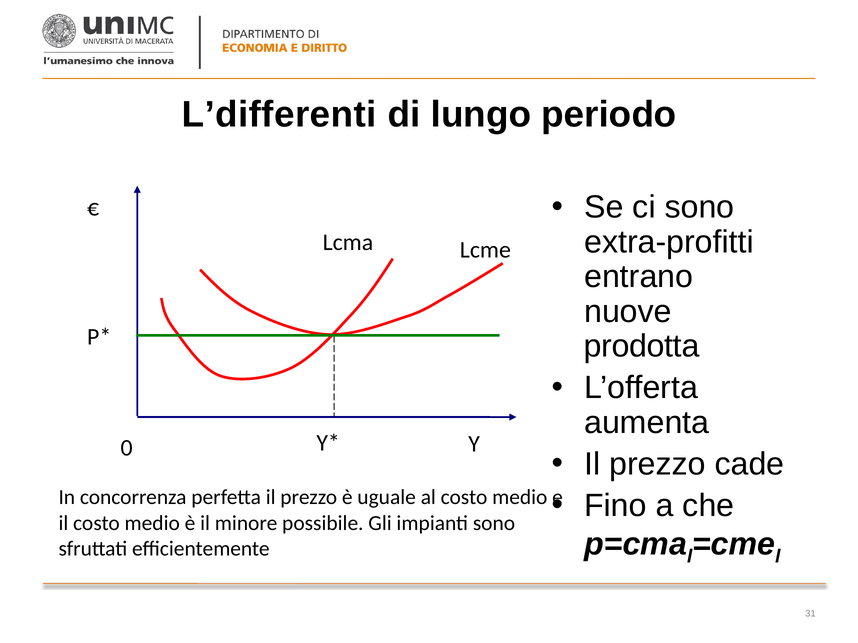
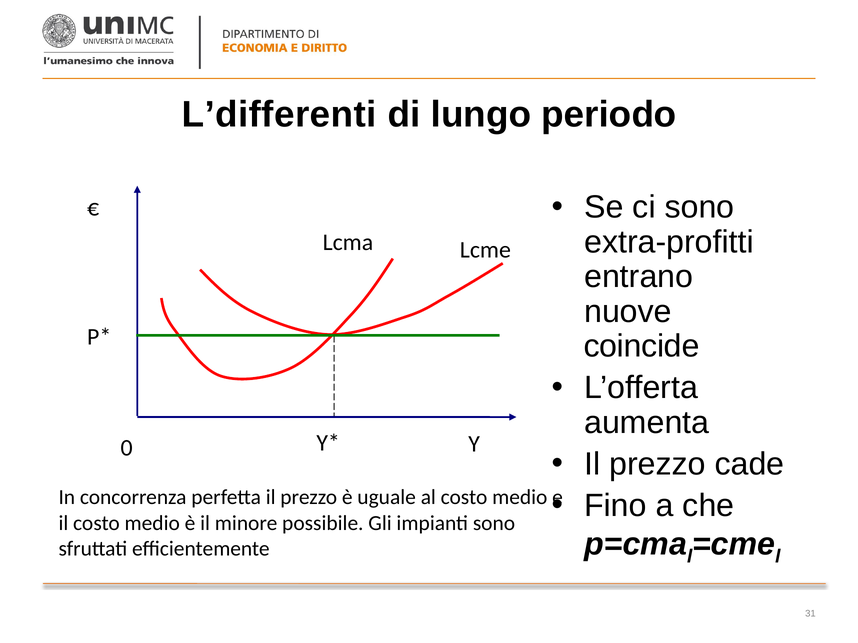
prodotta: prodotta -> coincide
